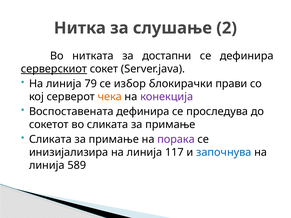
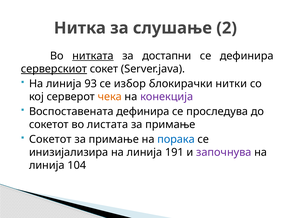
нитката underline: none -> present
79: 79 -> 93
прави: прави -> нитки
во сликата: сликата -> листата
Сликата at (50, 139): Сликата -> Сокетот
порака colour: purple -> blue
117: 117 -> 191
започнува colour: blue -> purple
589: 589 -> 104
